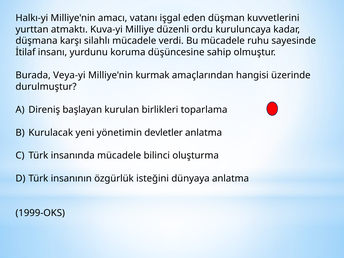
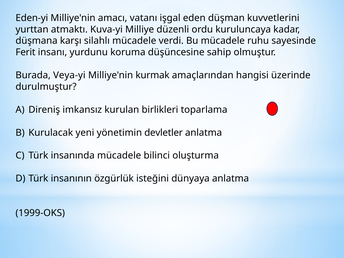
Halkı-yi: Halkı-yi -> Eden-yi
İtilaf: İtilaf -> Ferit
başlayan: başlayan -> imkansız
